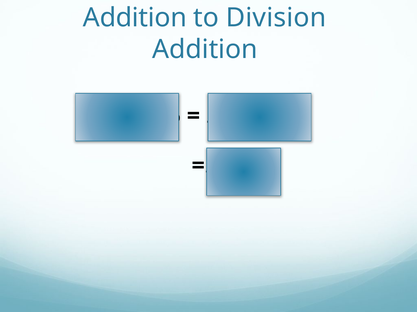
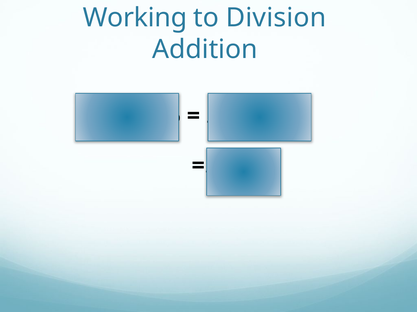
Addition at (135, 18): Addition -> Working
